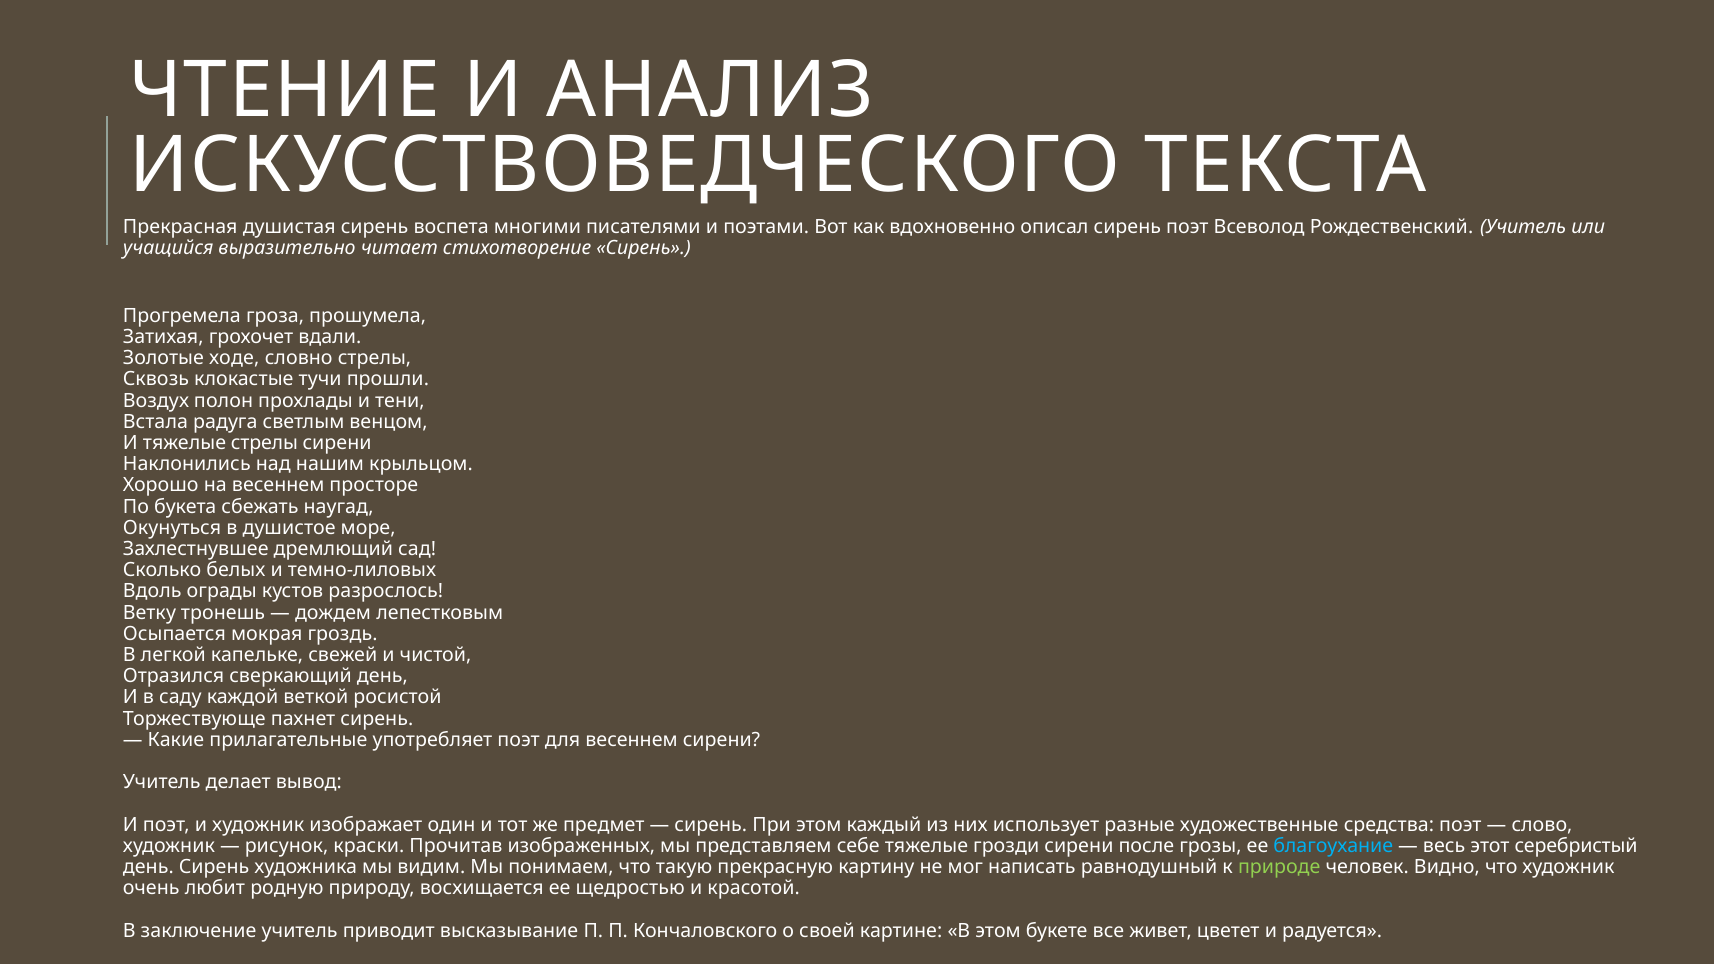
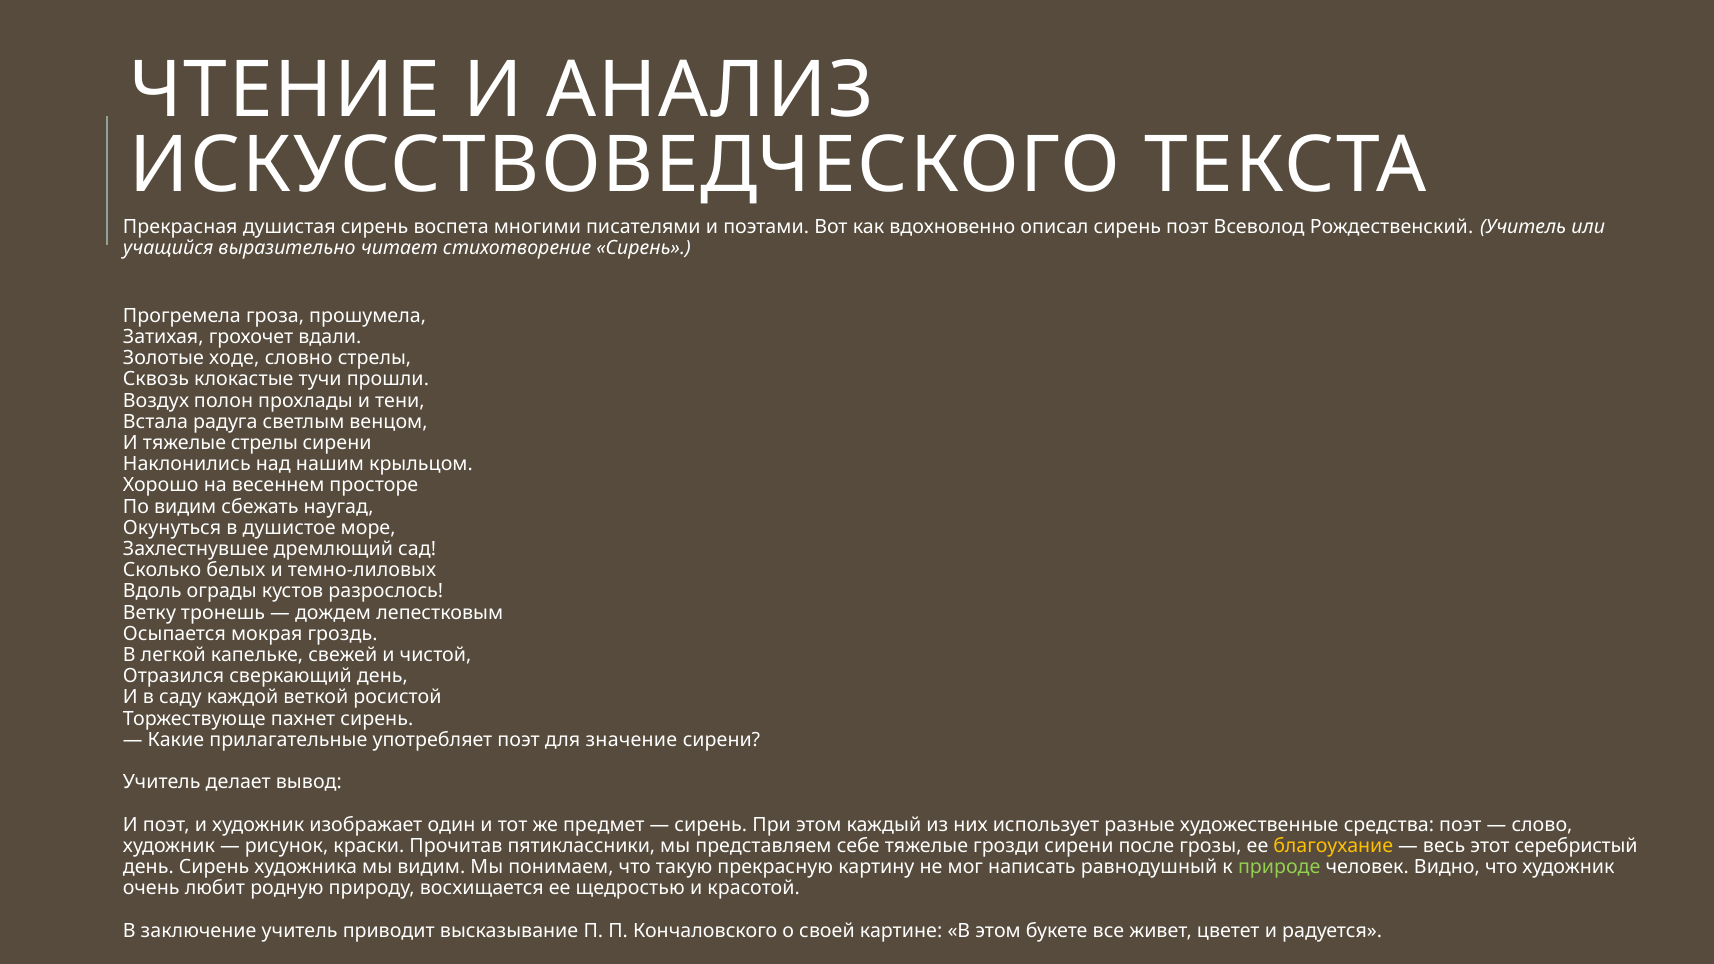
По букета: букета -> видим
для весеннем: весеннем -> значение
изображенных: изображенных -> пятиклассники
благоухание colour: light blue -> yellow
